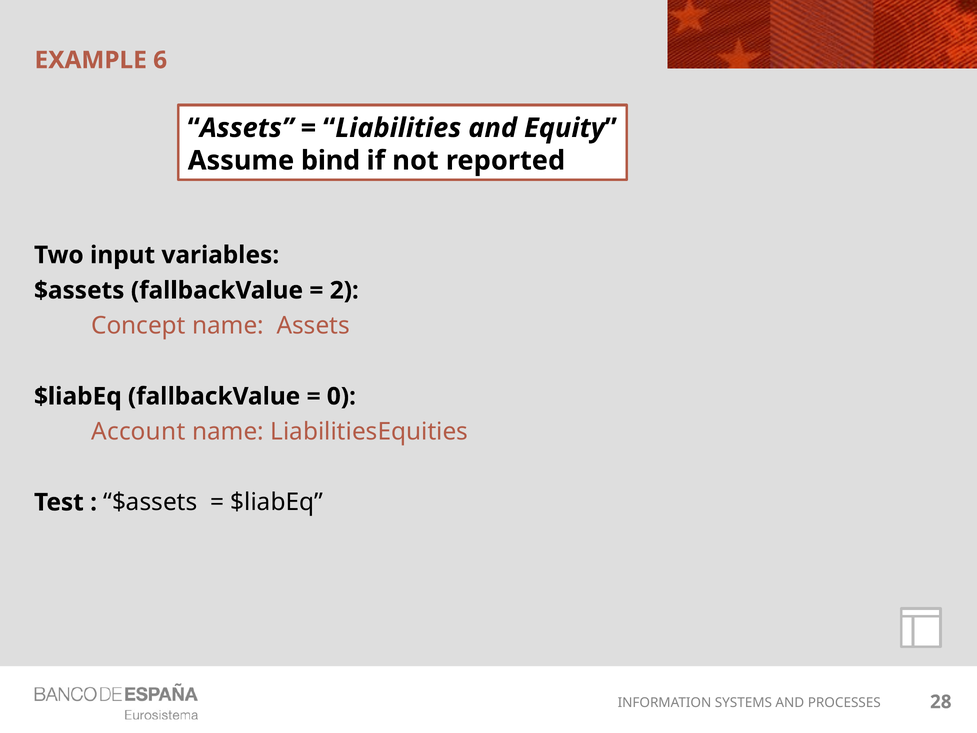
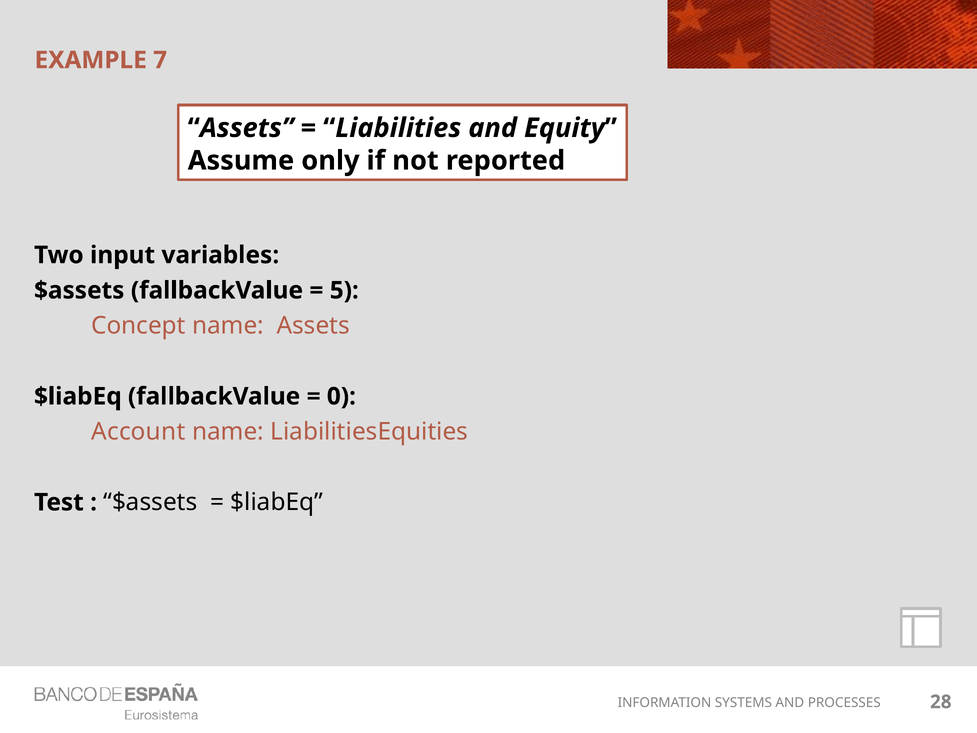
6: 6 -> 7
bind: bind -> only
2: 2 -> 5
